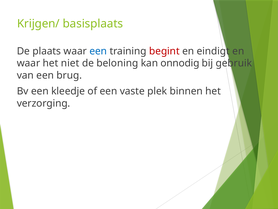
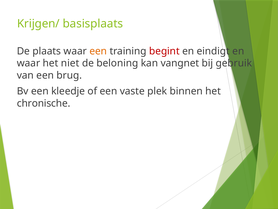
een at (98, 51) colour: blue -> orange
onnodig: onnodig -> vangnet
verzorging: verzorging -> chronische
